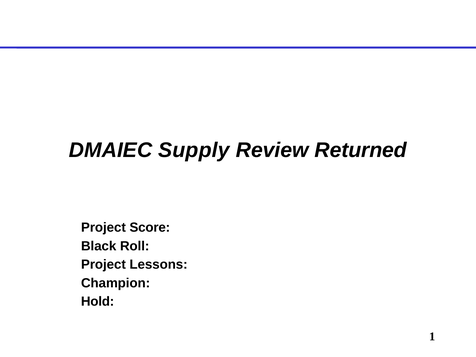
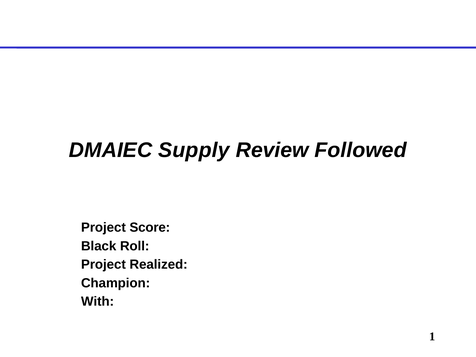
Returned: Returned -> Followed
Lessons: Lessons -> Realized
Hold: Hold -> With
